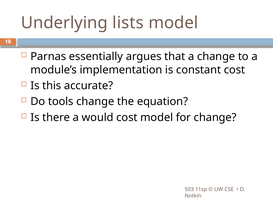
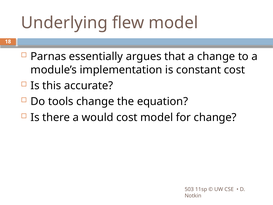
lists: lists -> flew
